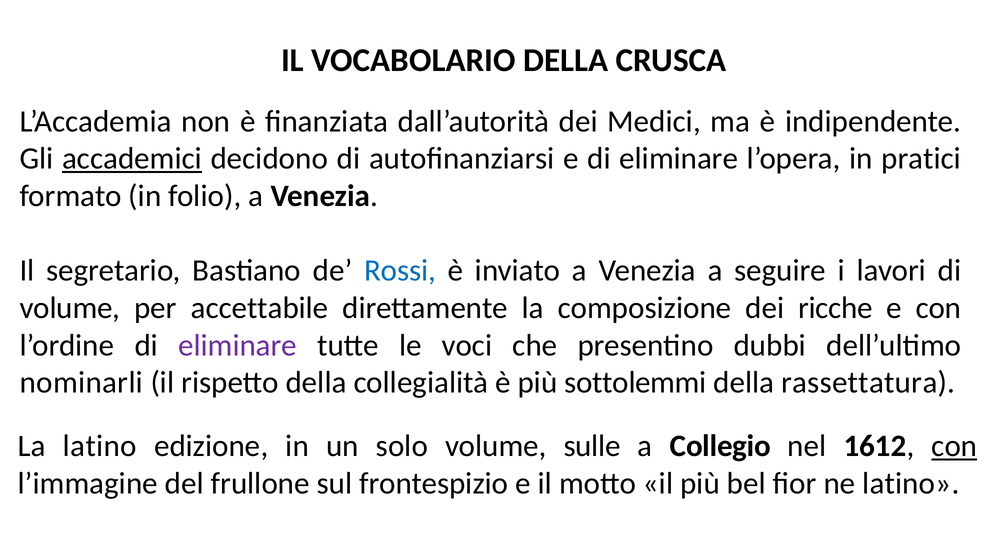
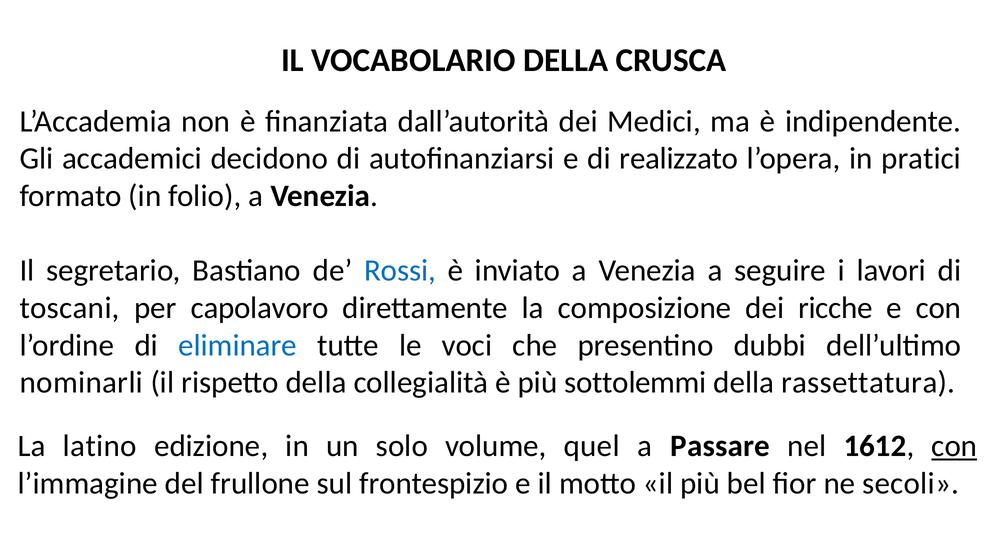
accademici underline: present -> none
e di eliminare: eliminare -> realizzato
volume at (70, 308): volume -> toscani
accettabile: accettabile -> capolavoro
eliminare at (238, 345) colour: purple -> blue
sulle: sulle -> quel
Collegio: Collegio -> Passare
ne latino: latino -> secoli
